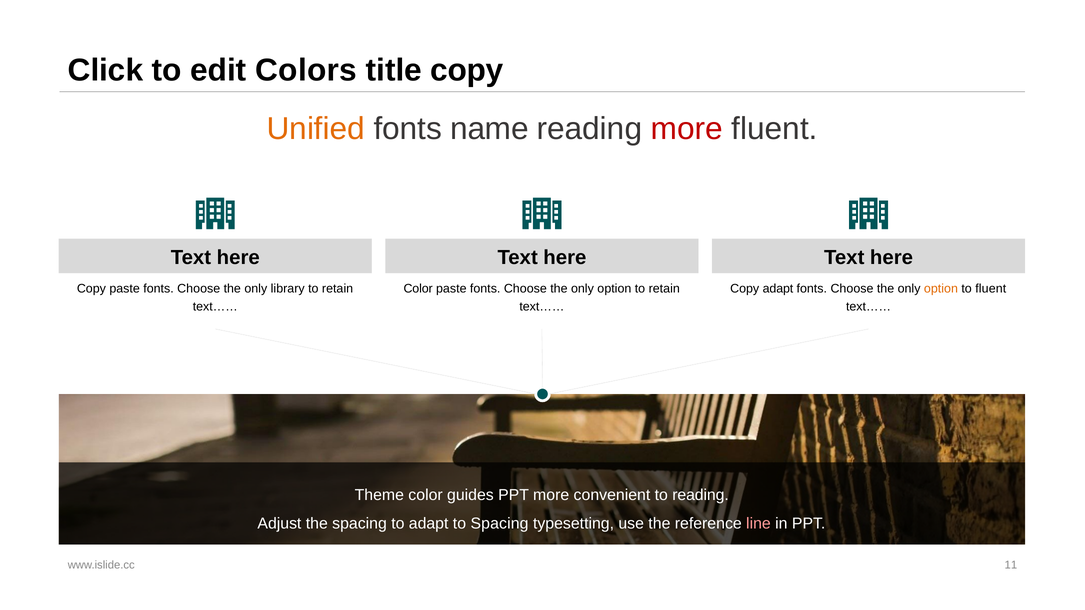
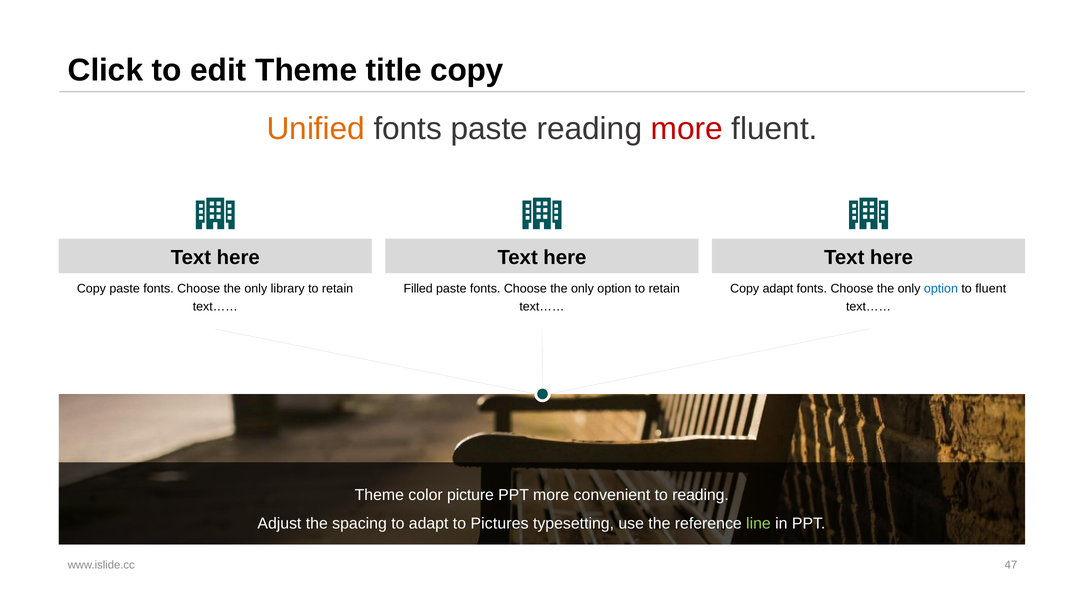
edit Colors: Colors -> Theme
fonts name: name -> paste
Color at (418, 289): Color -> Filled
option at (941, 289) colour: orange -> blue
guides: guides -> picture
to Spacing: Spacing -> Pictures
line colour: pink -> light green
11: 11 -> 47
